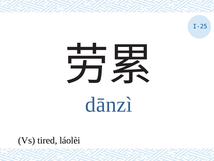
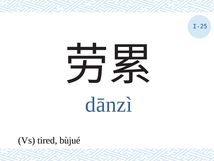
láolèi: láolèi -> bùjué
